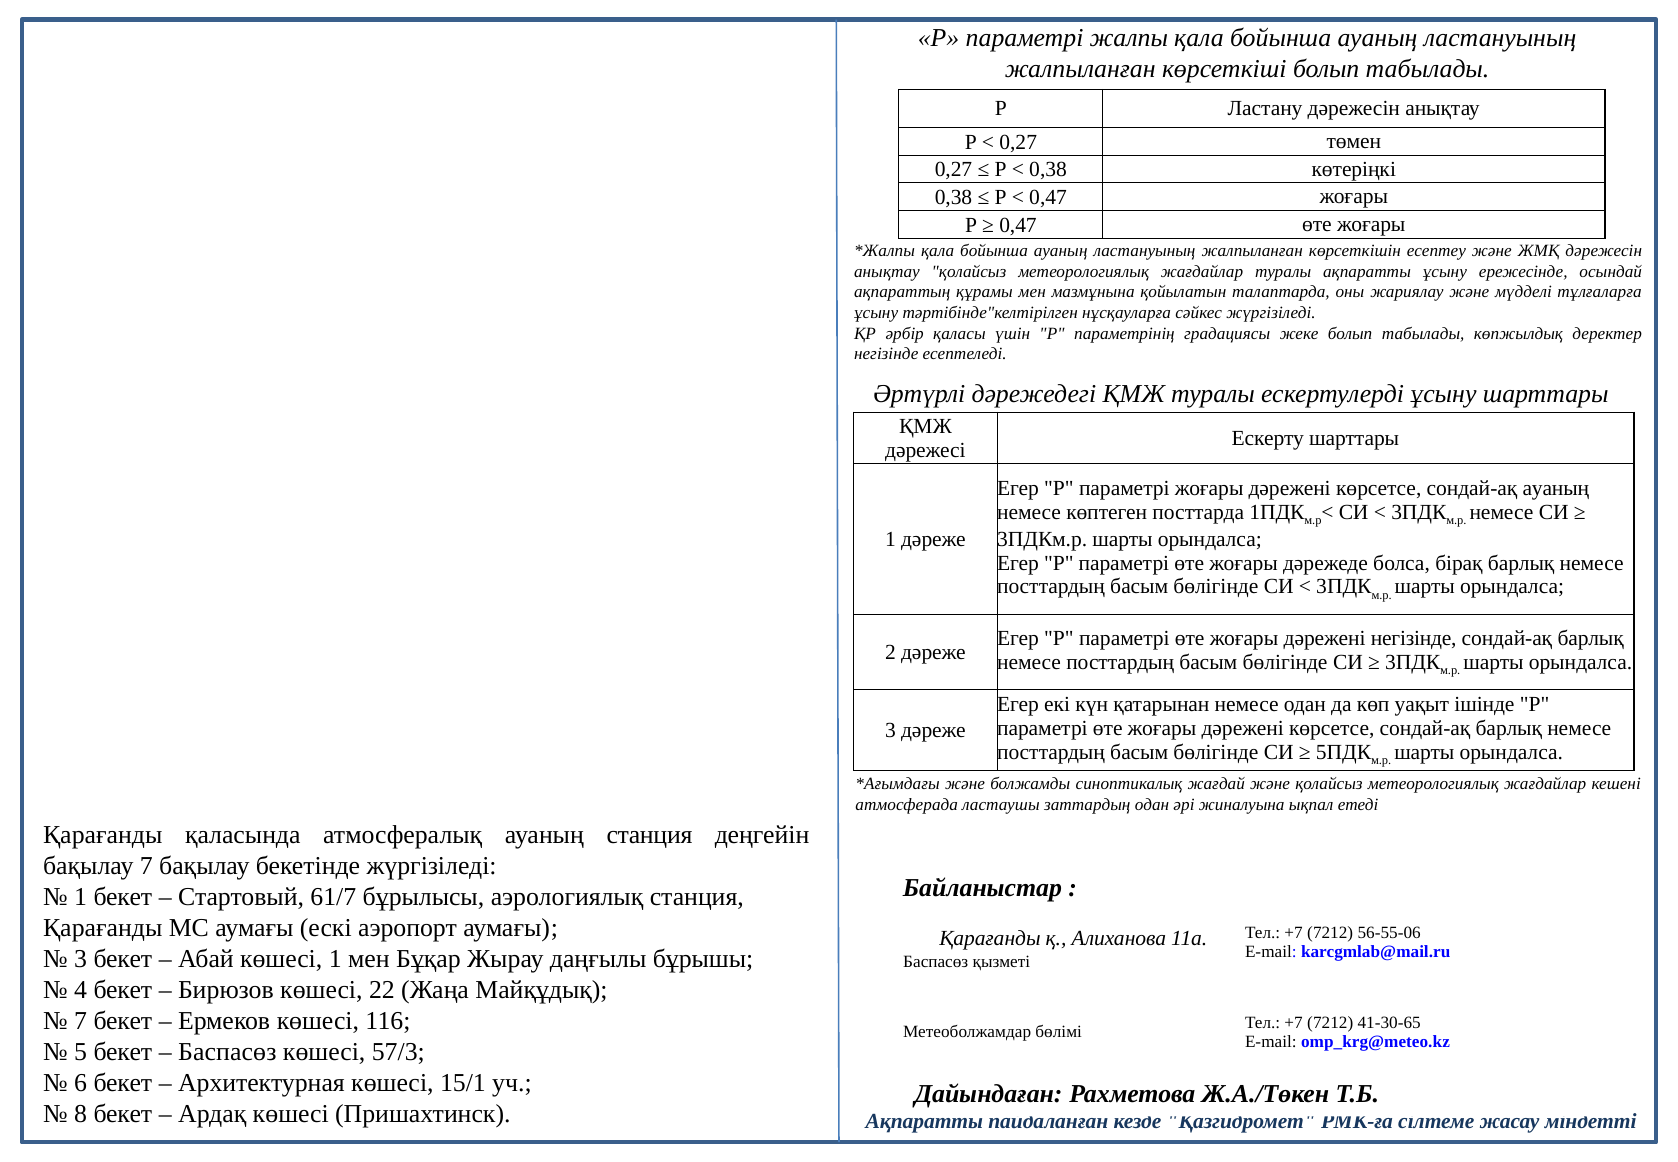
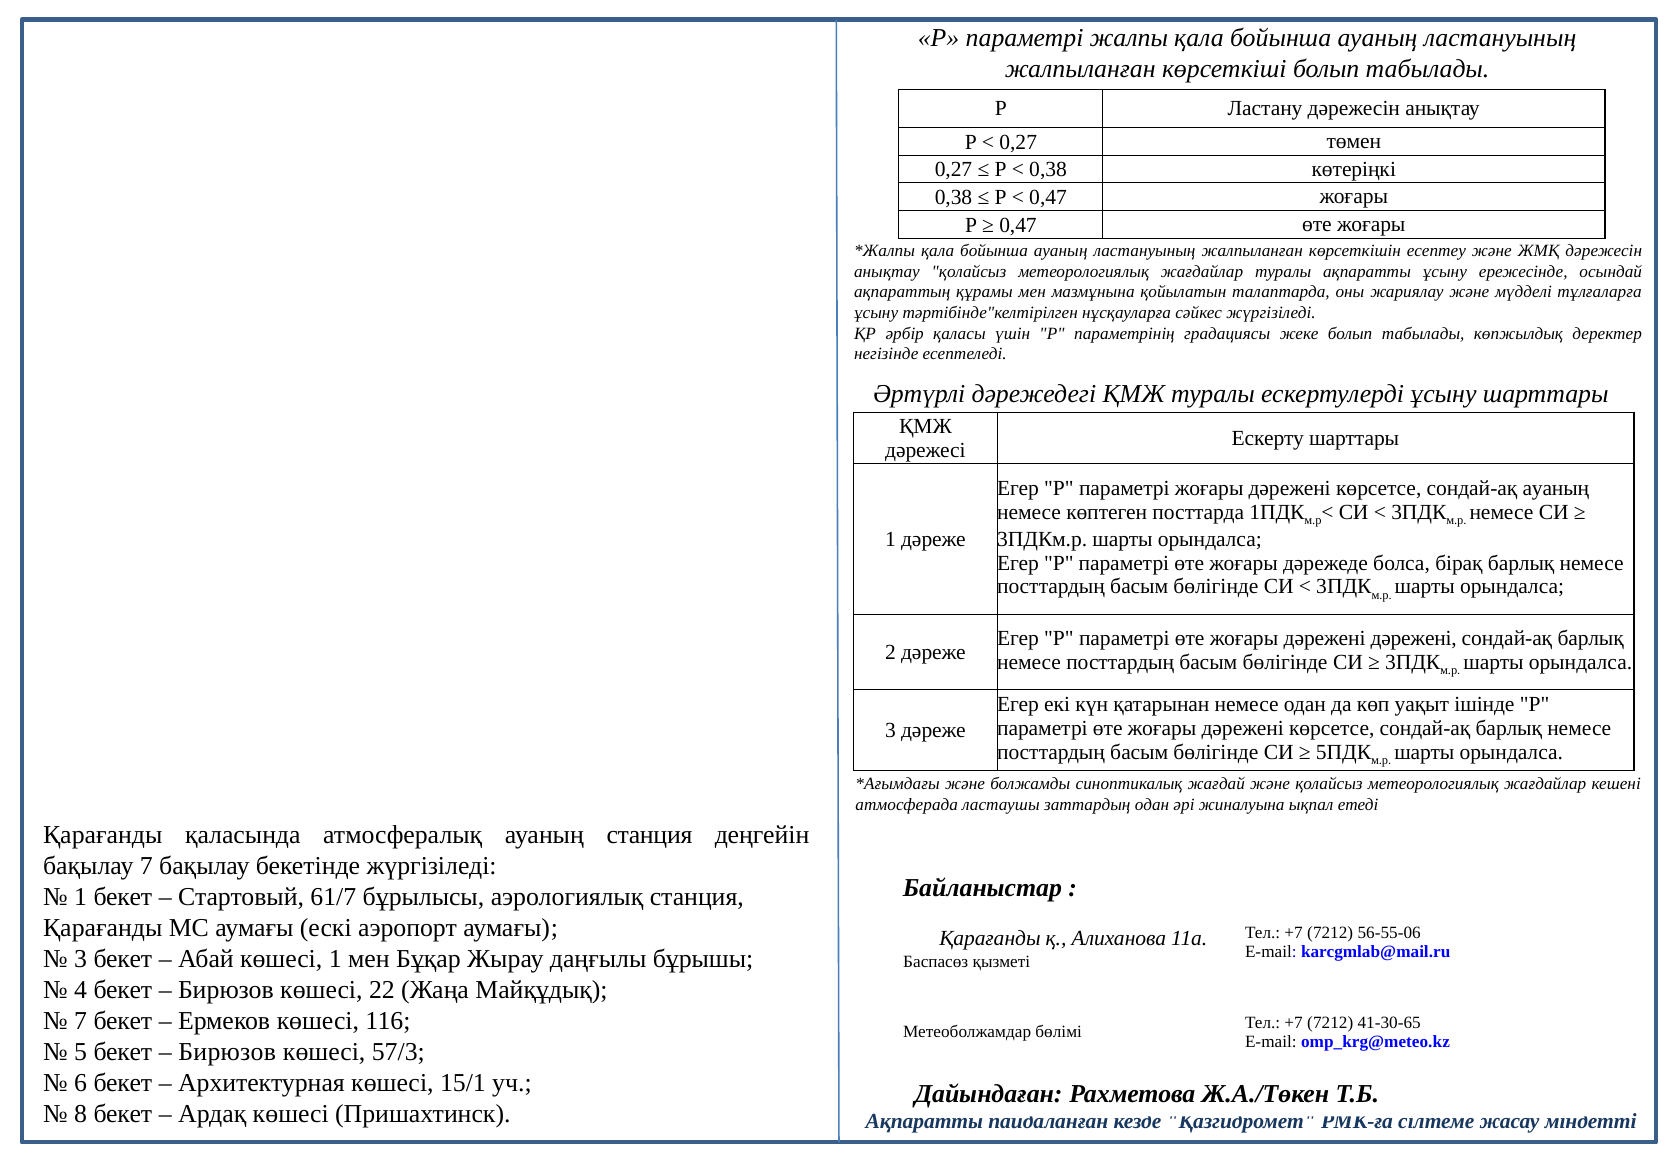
дәрежені негізінде: негізінде -> дәрежені
Баспасөз at (227, 1052): Баспасөз -> Бирюзов
